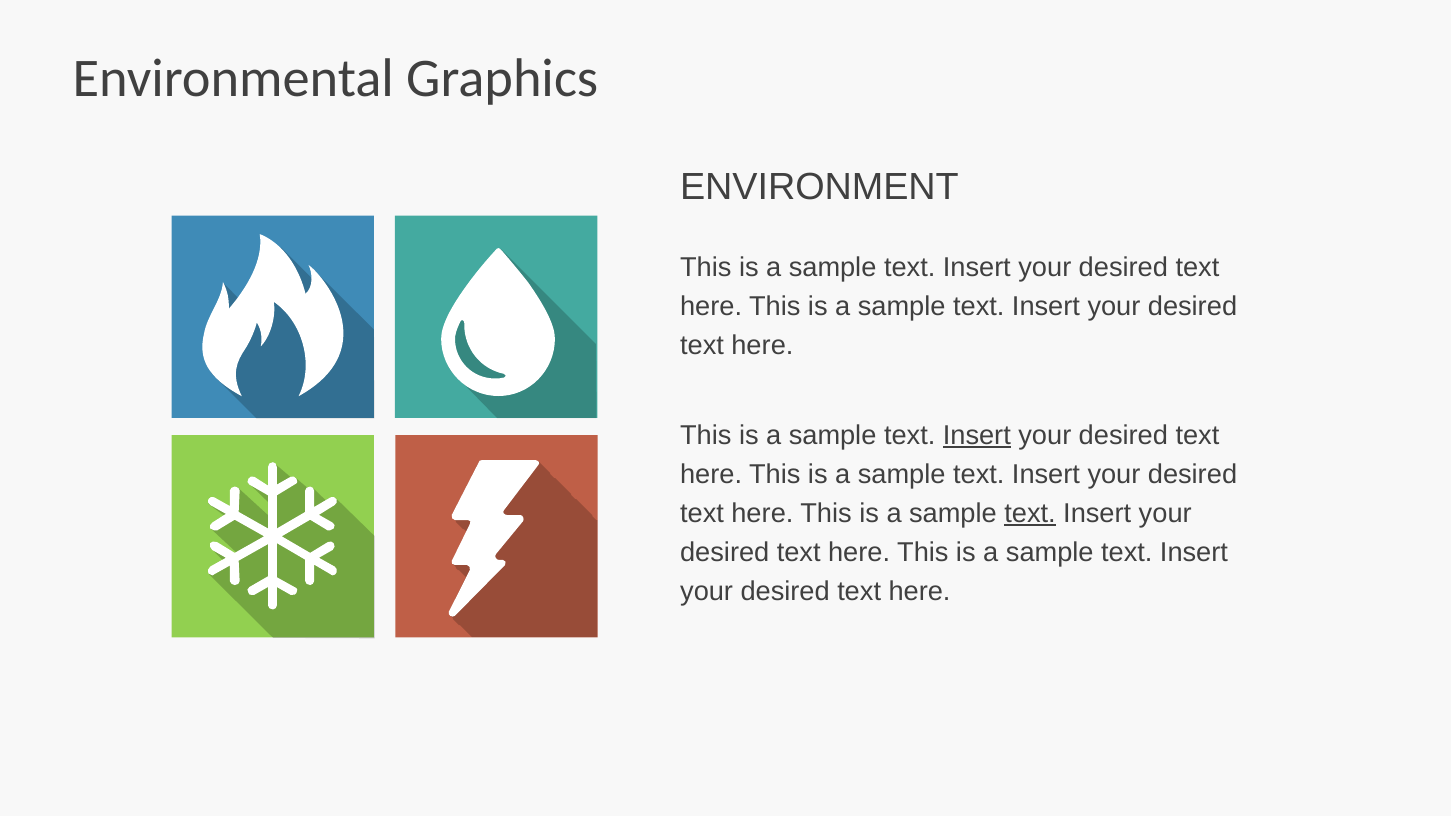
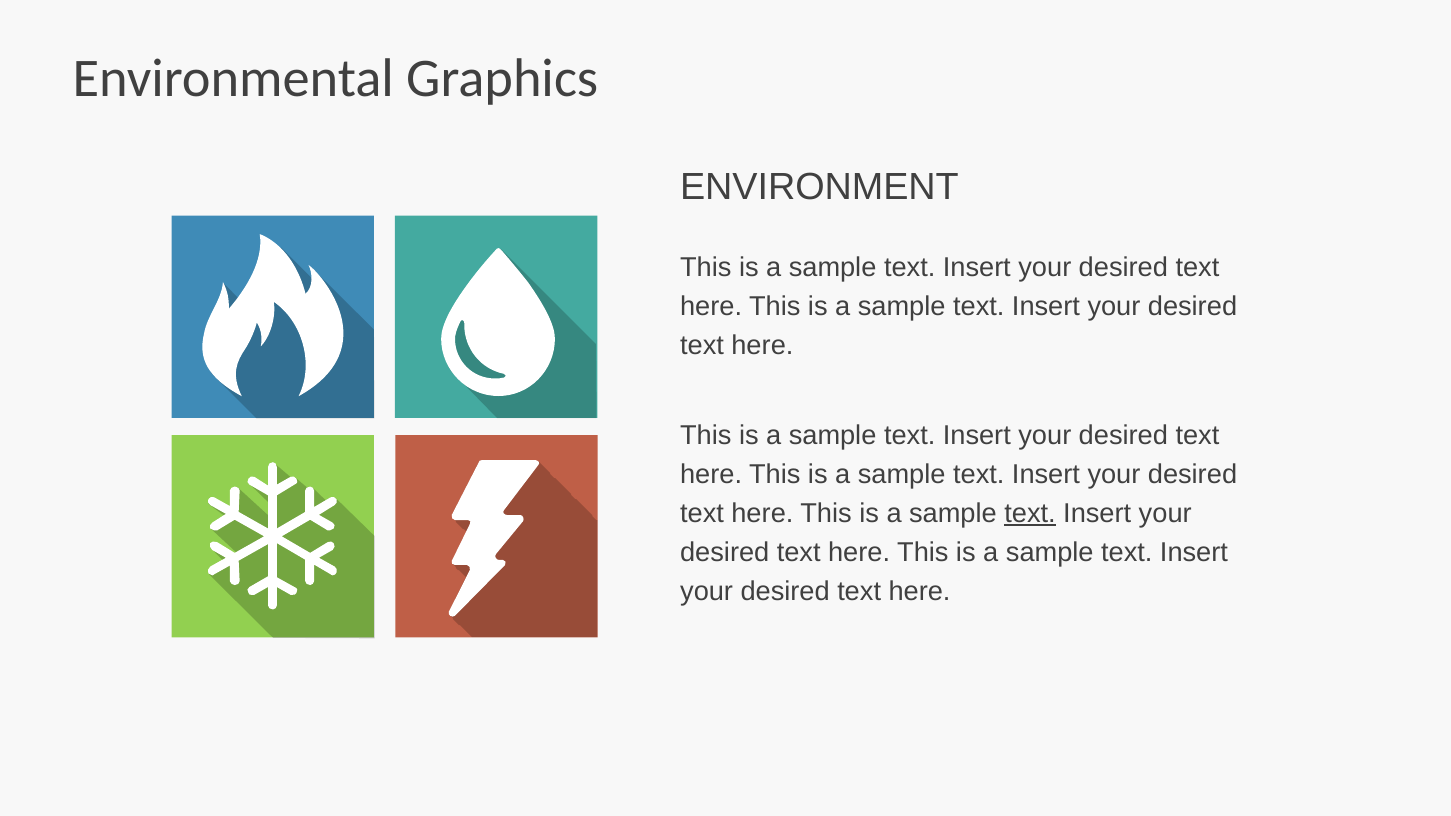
Insert at (977, 435) underline: present -> none
